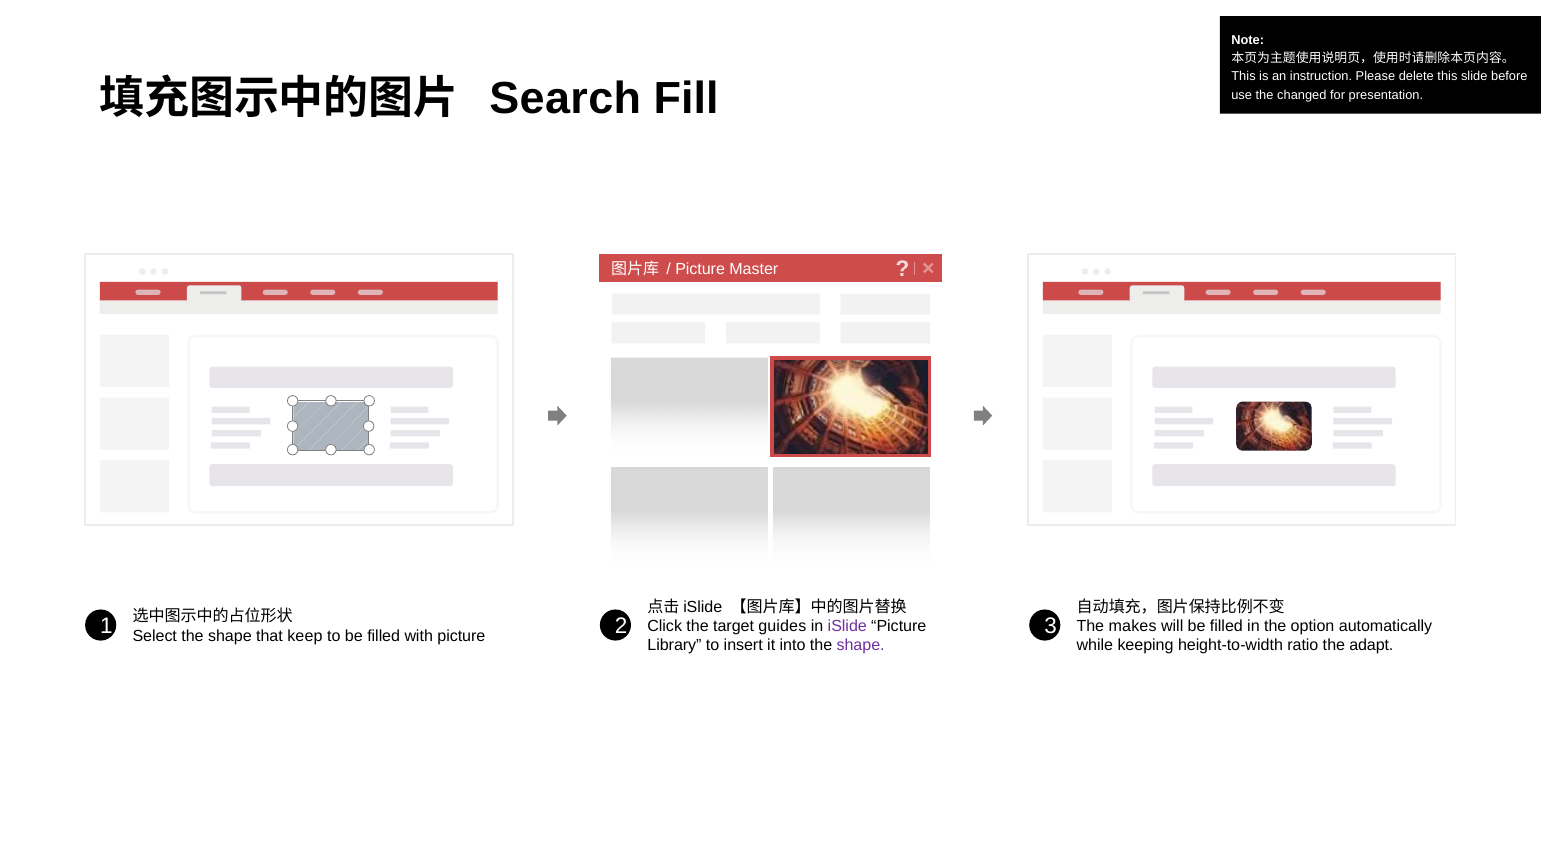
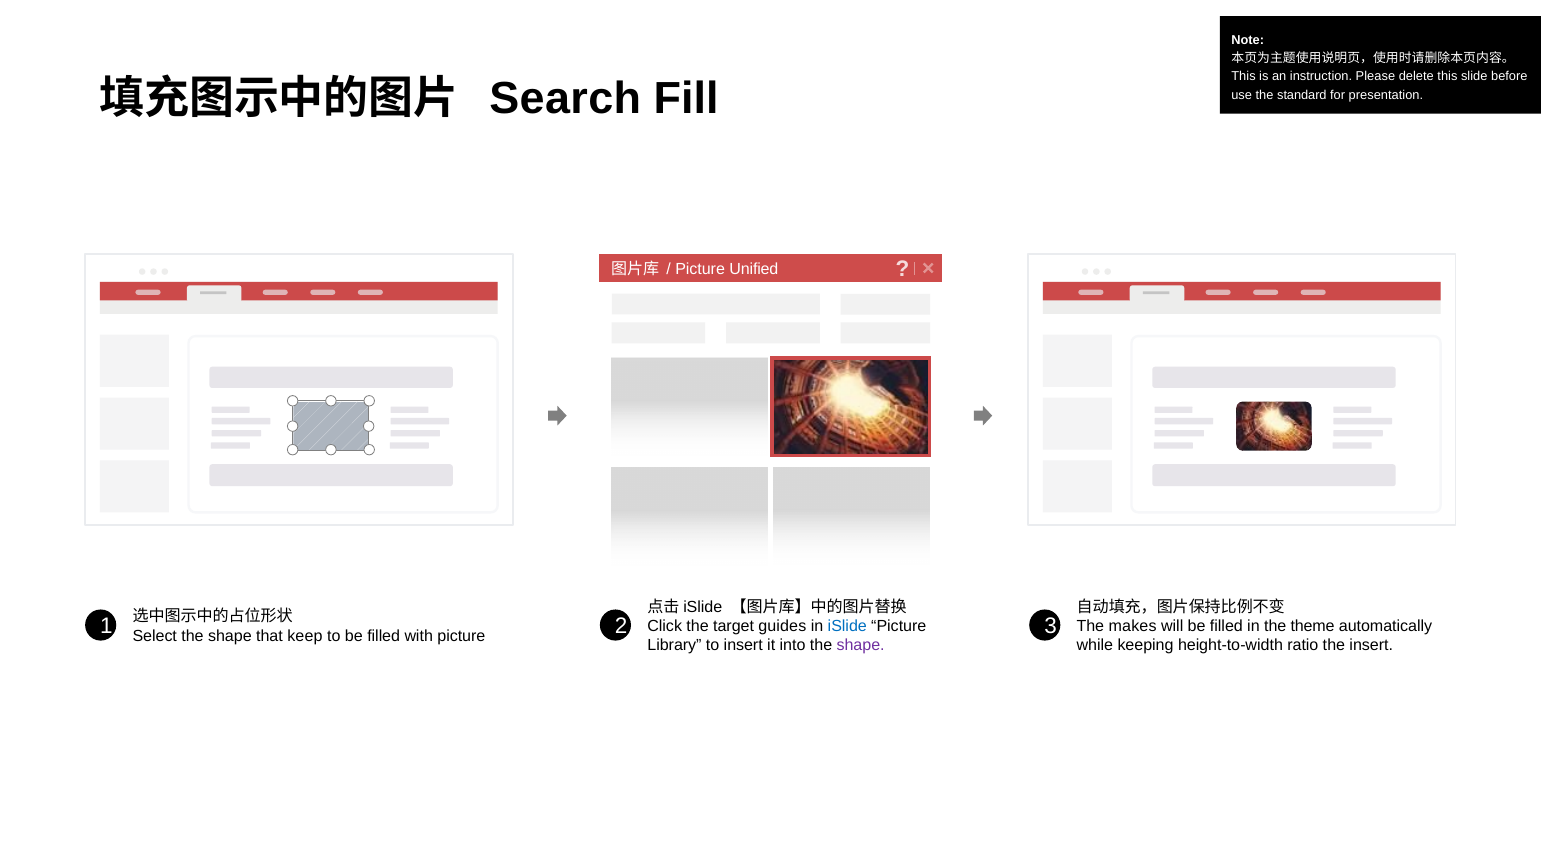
changed: changed -> standard
Master: Master -> Unified
iSlide colour: purple -> blue
option: option -> theme
the adapt: adapt -> insert
